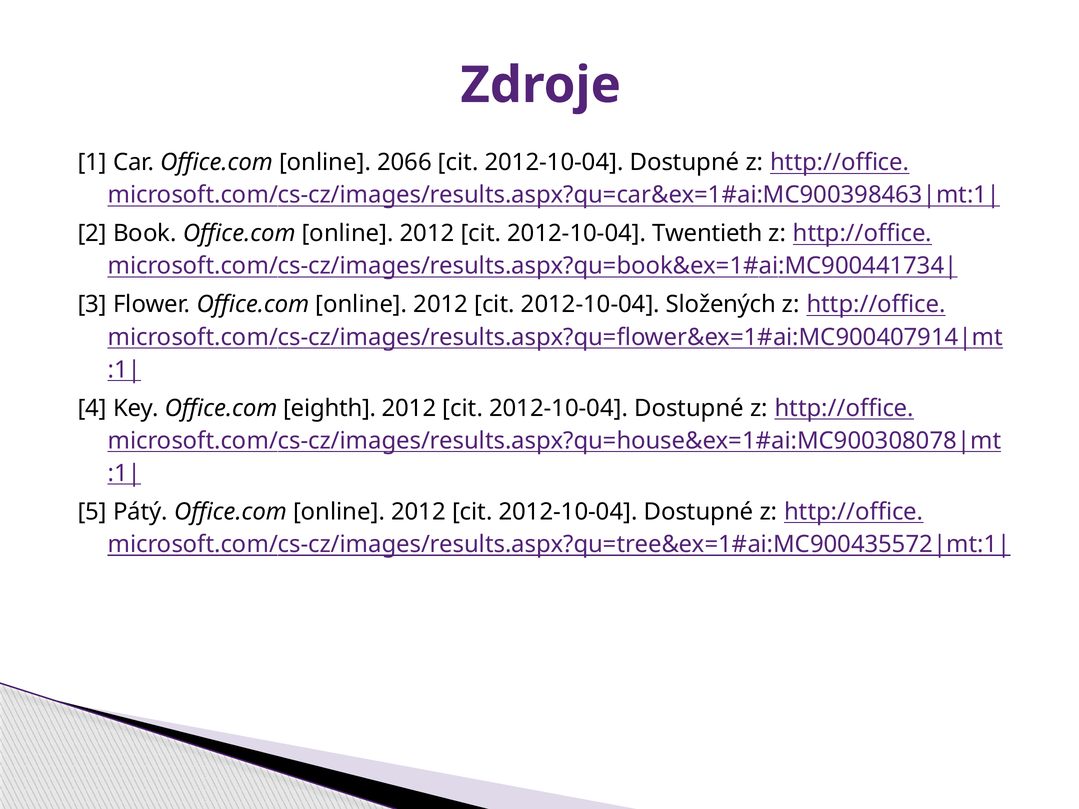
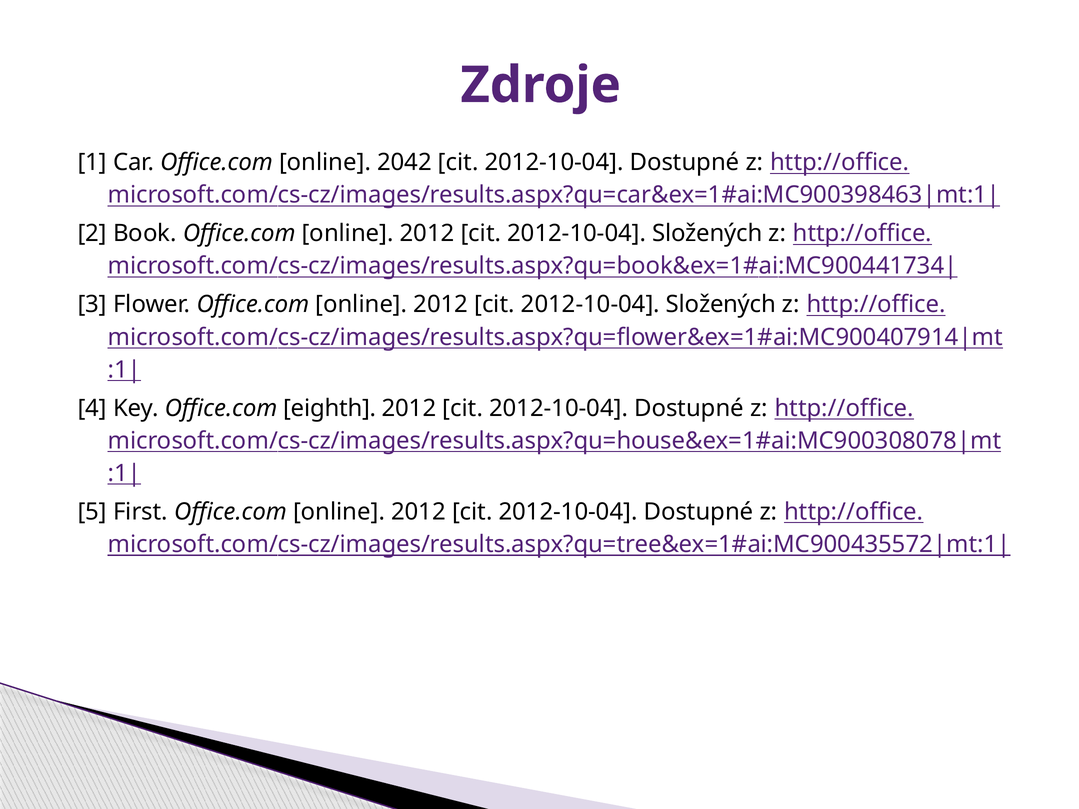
2066: 2066 -> 2042
Twentieth at (707, 234): Twentieth -> Složených
Pátý: Pátý -> First
